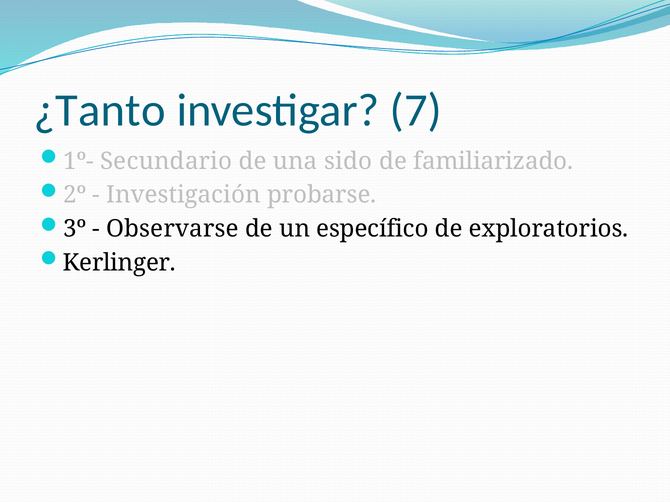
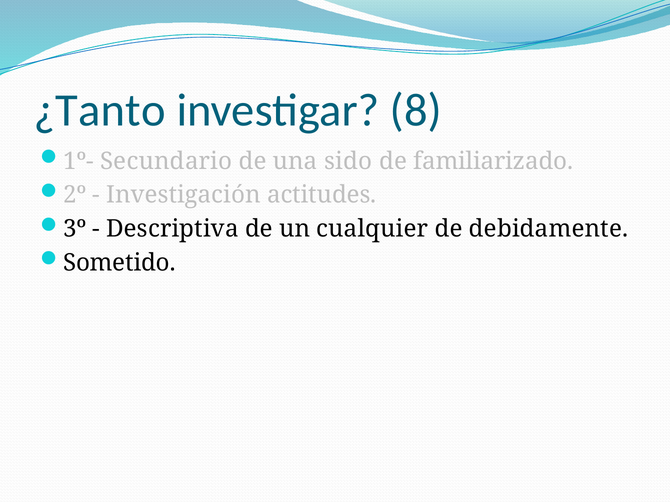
7: 7 -> 8
probarse: probarse -> actitudes
Observarse: Observarse -> Descriptiva
específico: específico -> cualquier
exploratorios: exploratorios -> debidamente
Kerlinger: Kerlinger -> Sometido
